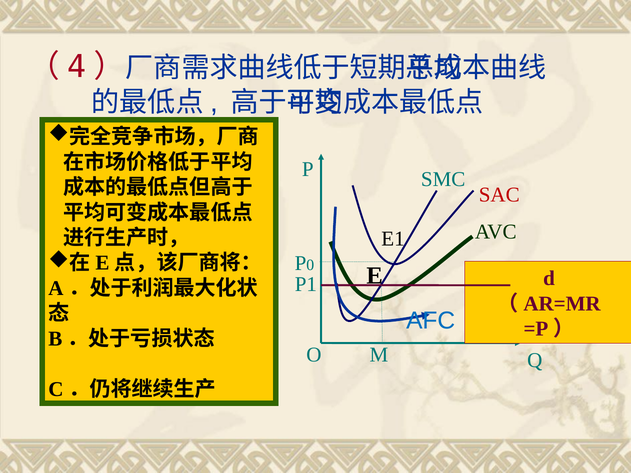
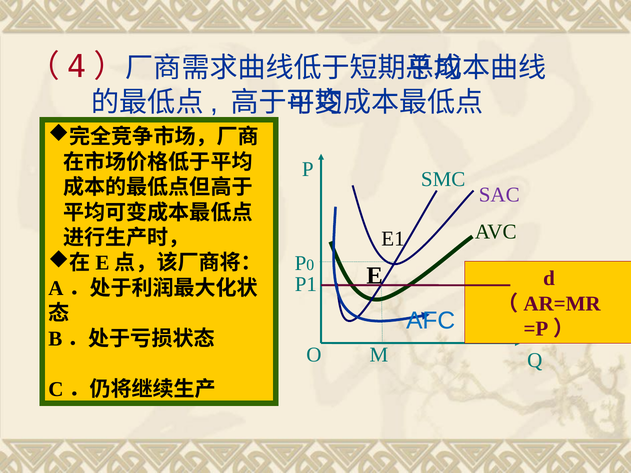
SAC colour: red -> purple
